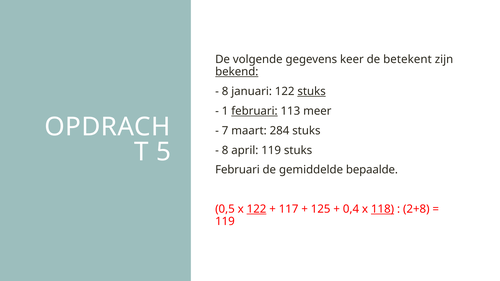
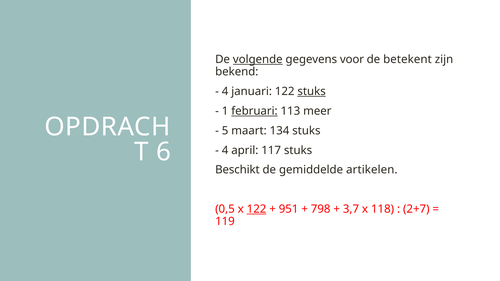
volgende underline: none -> present
keer: keer -> voor
bekend underline: present -> none
8 at (225, 91): 8 -> 4
7: 7 -> 5
284: 284 -> 134
5: 5 -> 6
8 at (225, 150): 8 -> 4
april 119: 119 -> 117
Februari at (237, 170): Februari -> Beschikt
bepaalde: bepaalde -> artikelen
117: 117 -> 951
125: 125 -> 798
0,4: 0,4 -> 3,7
118 underline: present -> none
2+8: 2+8 -> 2+7
